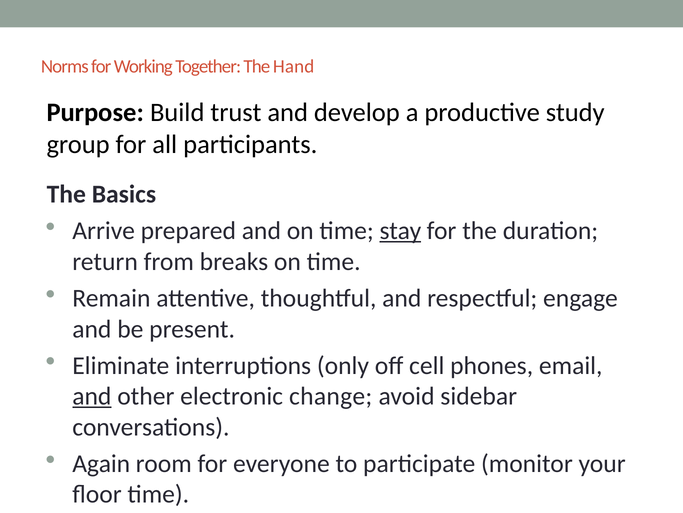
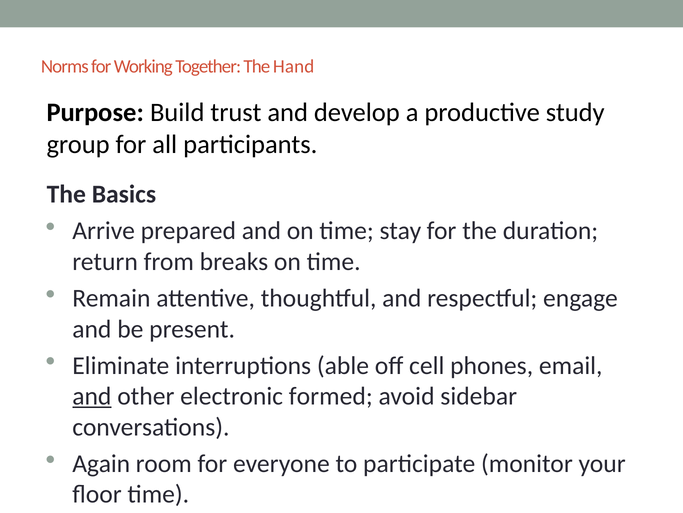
stay underline: present -> none
only: only -> able
change: change -> formed
